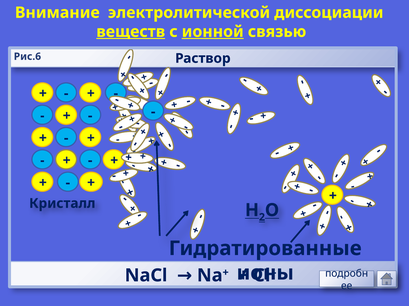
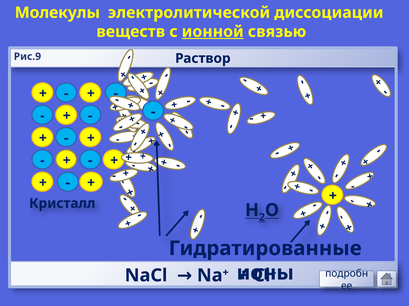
Внимание: Внимание -> Молекулы
веществ underline: present -> none
Рис.6: Рис.6 -> Рис.9
